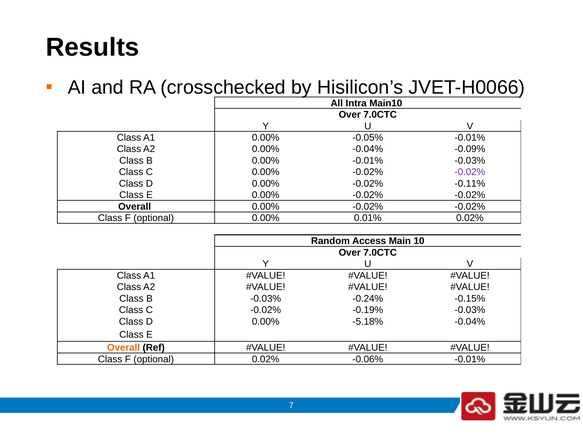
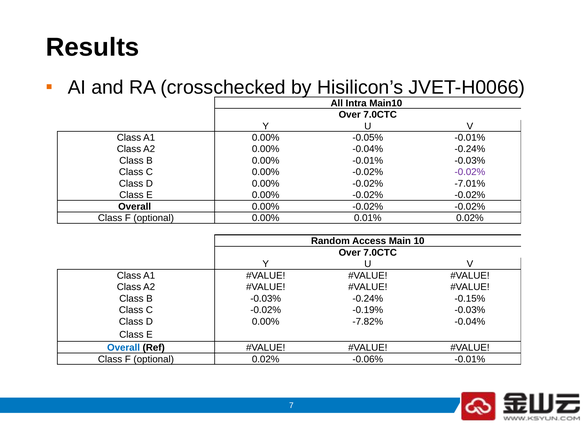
-0.04% -0.09%: -0.09% -> -0.24%
-0.11%: -0.11% -> -7.01%
-5.18%: -5.18% -> -7.82%
Overall at (124, 348) colour: orange -> blue
